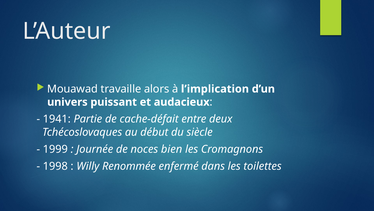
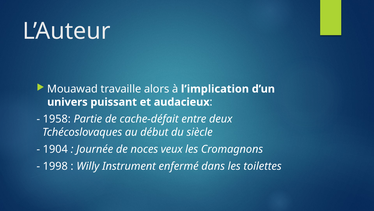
1941: 1941 -> 1958
1999: 1999 -> 1904
bien: bien -> veux
Renommée: Renommée -> Instrument
